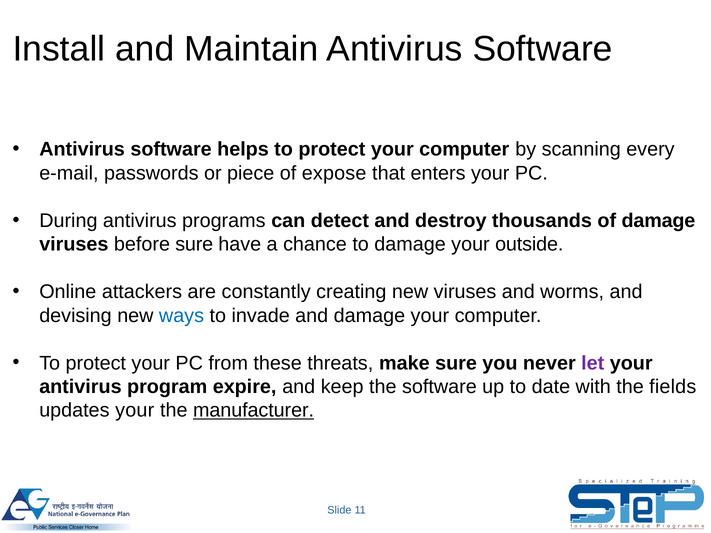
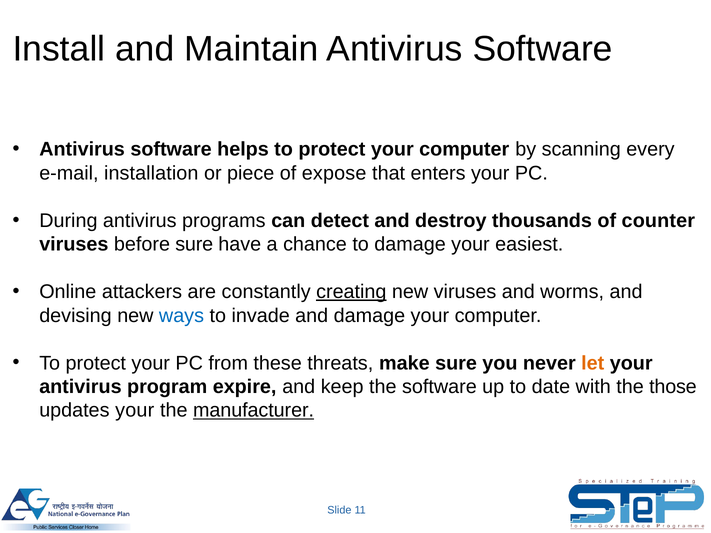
passwords: passwords -> installation
of damage: damage -> counter
outside: outside -> easiest
creating underline: none -> present
let colour: purple -> orange
fields: fields -> those
